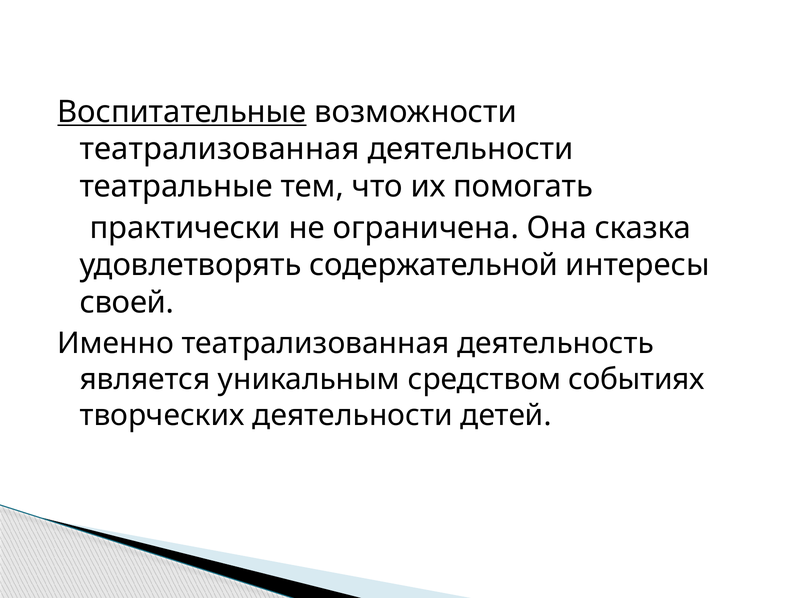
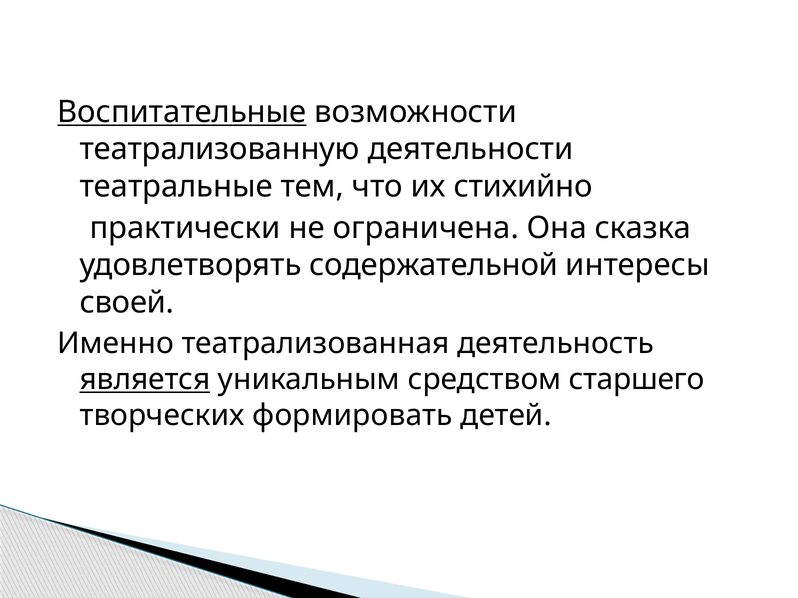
театрализованная at (220, 149): театрализованная -> театрализованную
помогать: помогать -> стихийно
является underline: none -> present
событиях: событиях -> старшего
творческих деятельности: деятельности -> формировать
